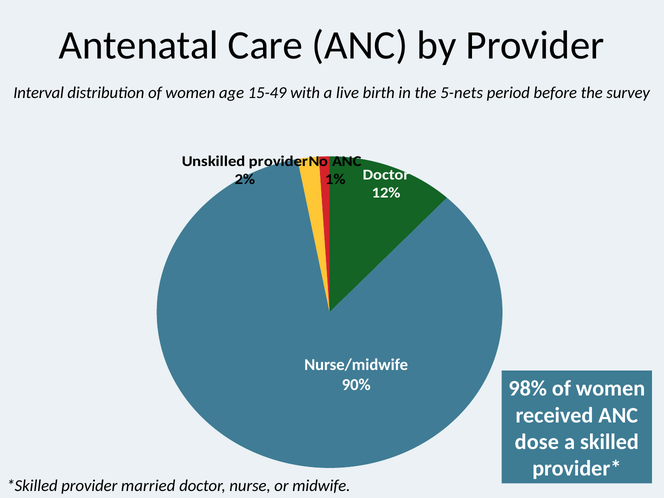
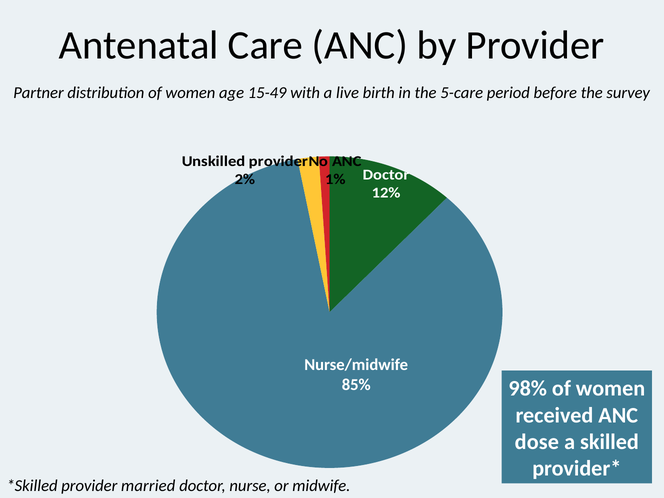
Interval: Interval -> Partner
5-nets: 5-nets -> 5-care
90%: 90% -> 85%
